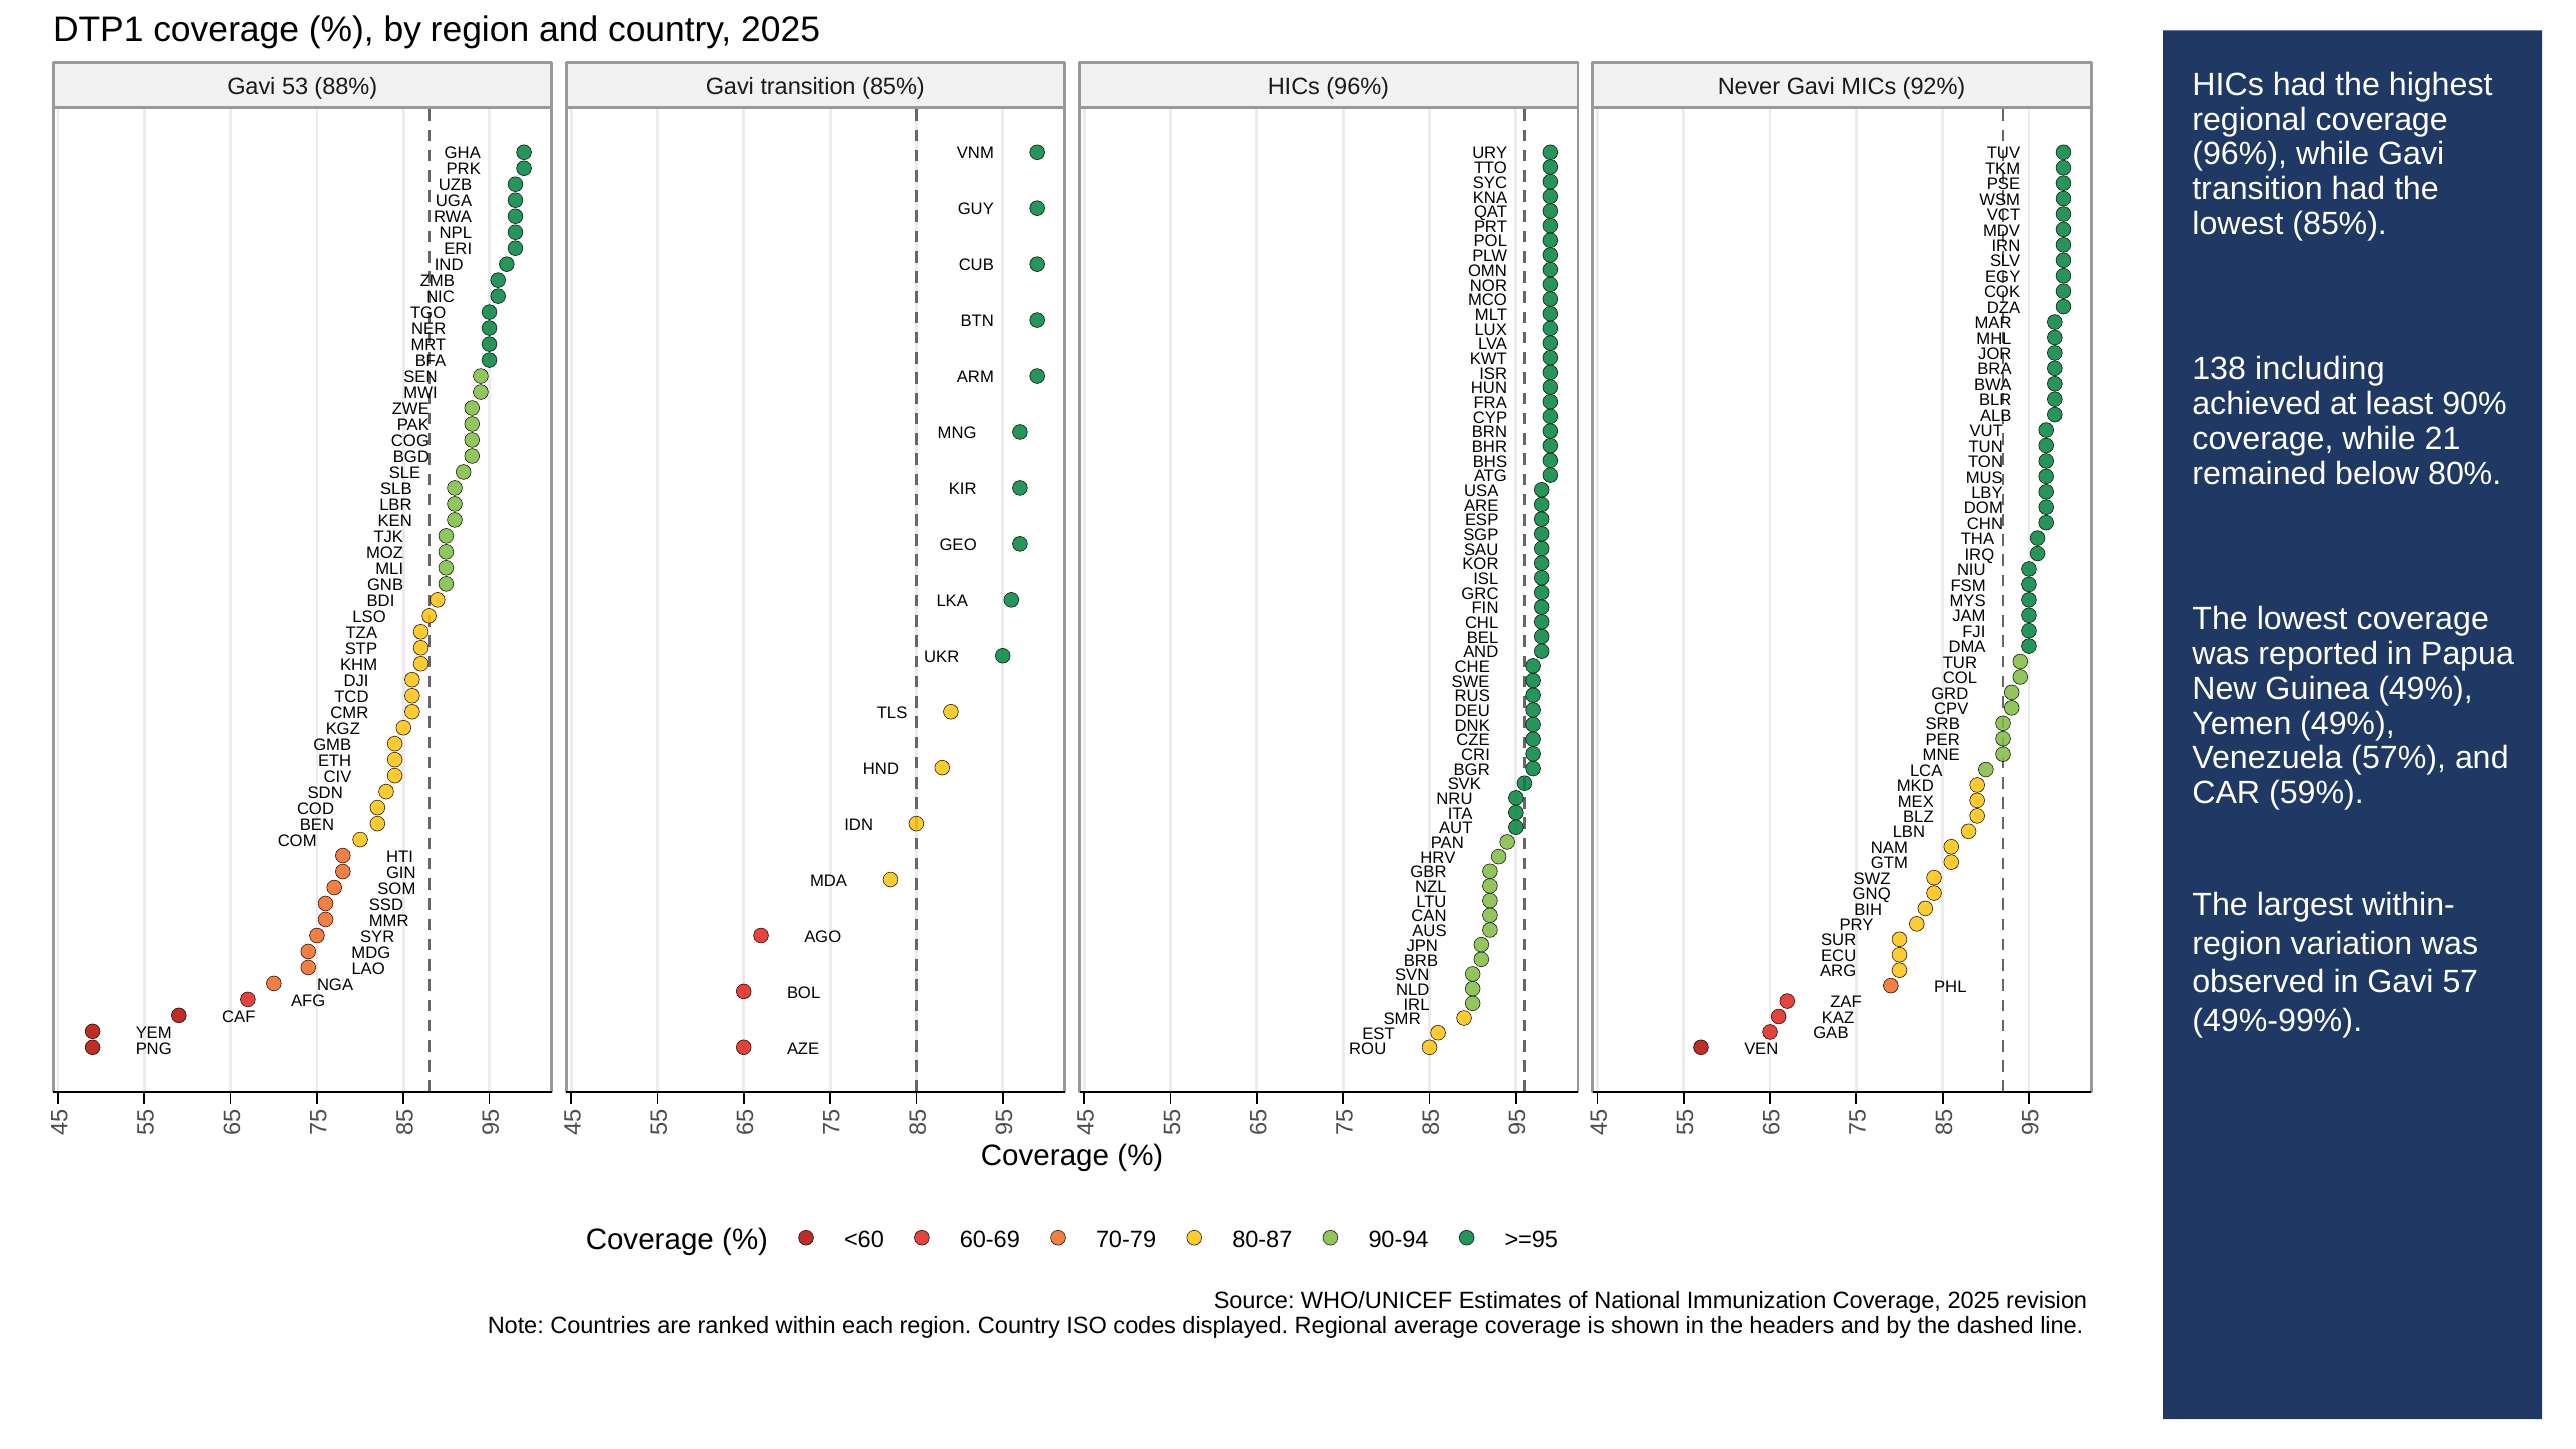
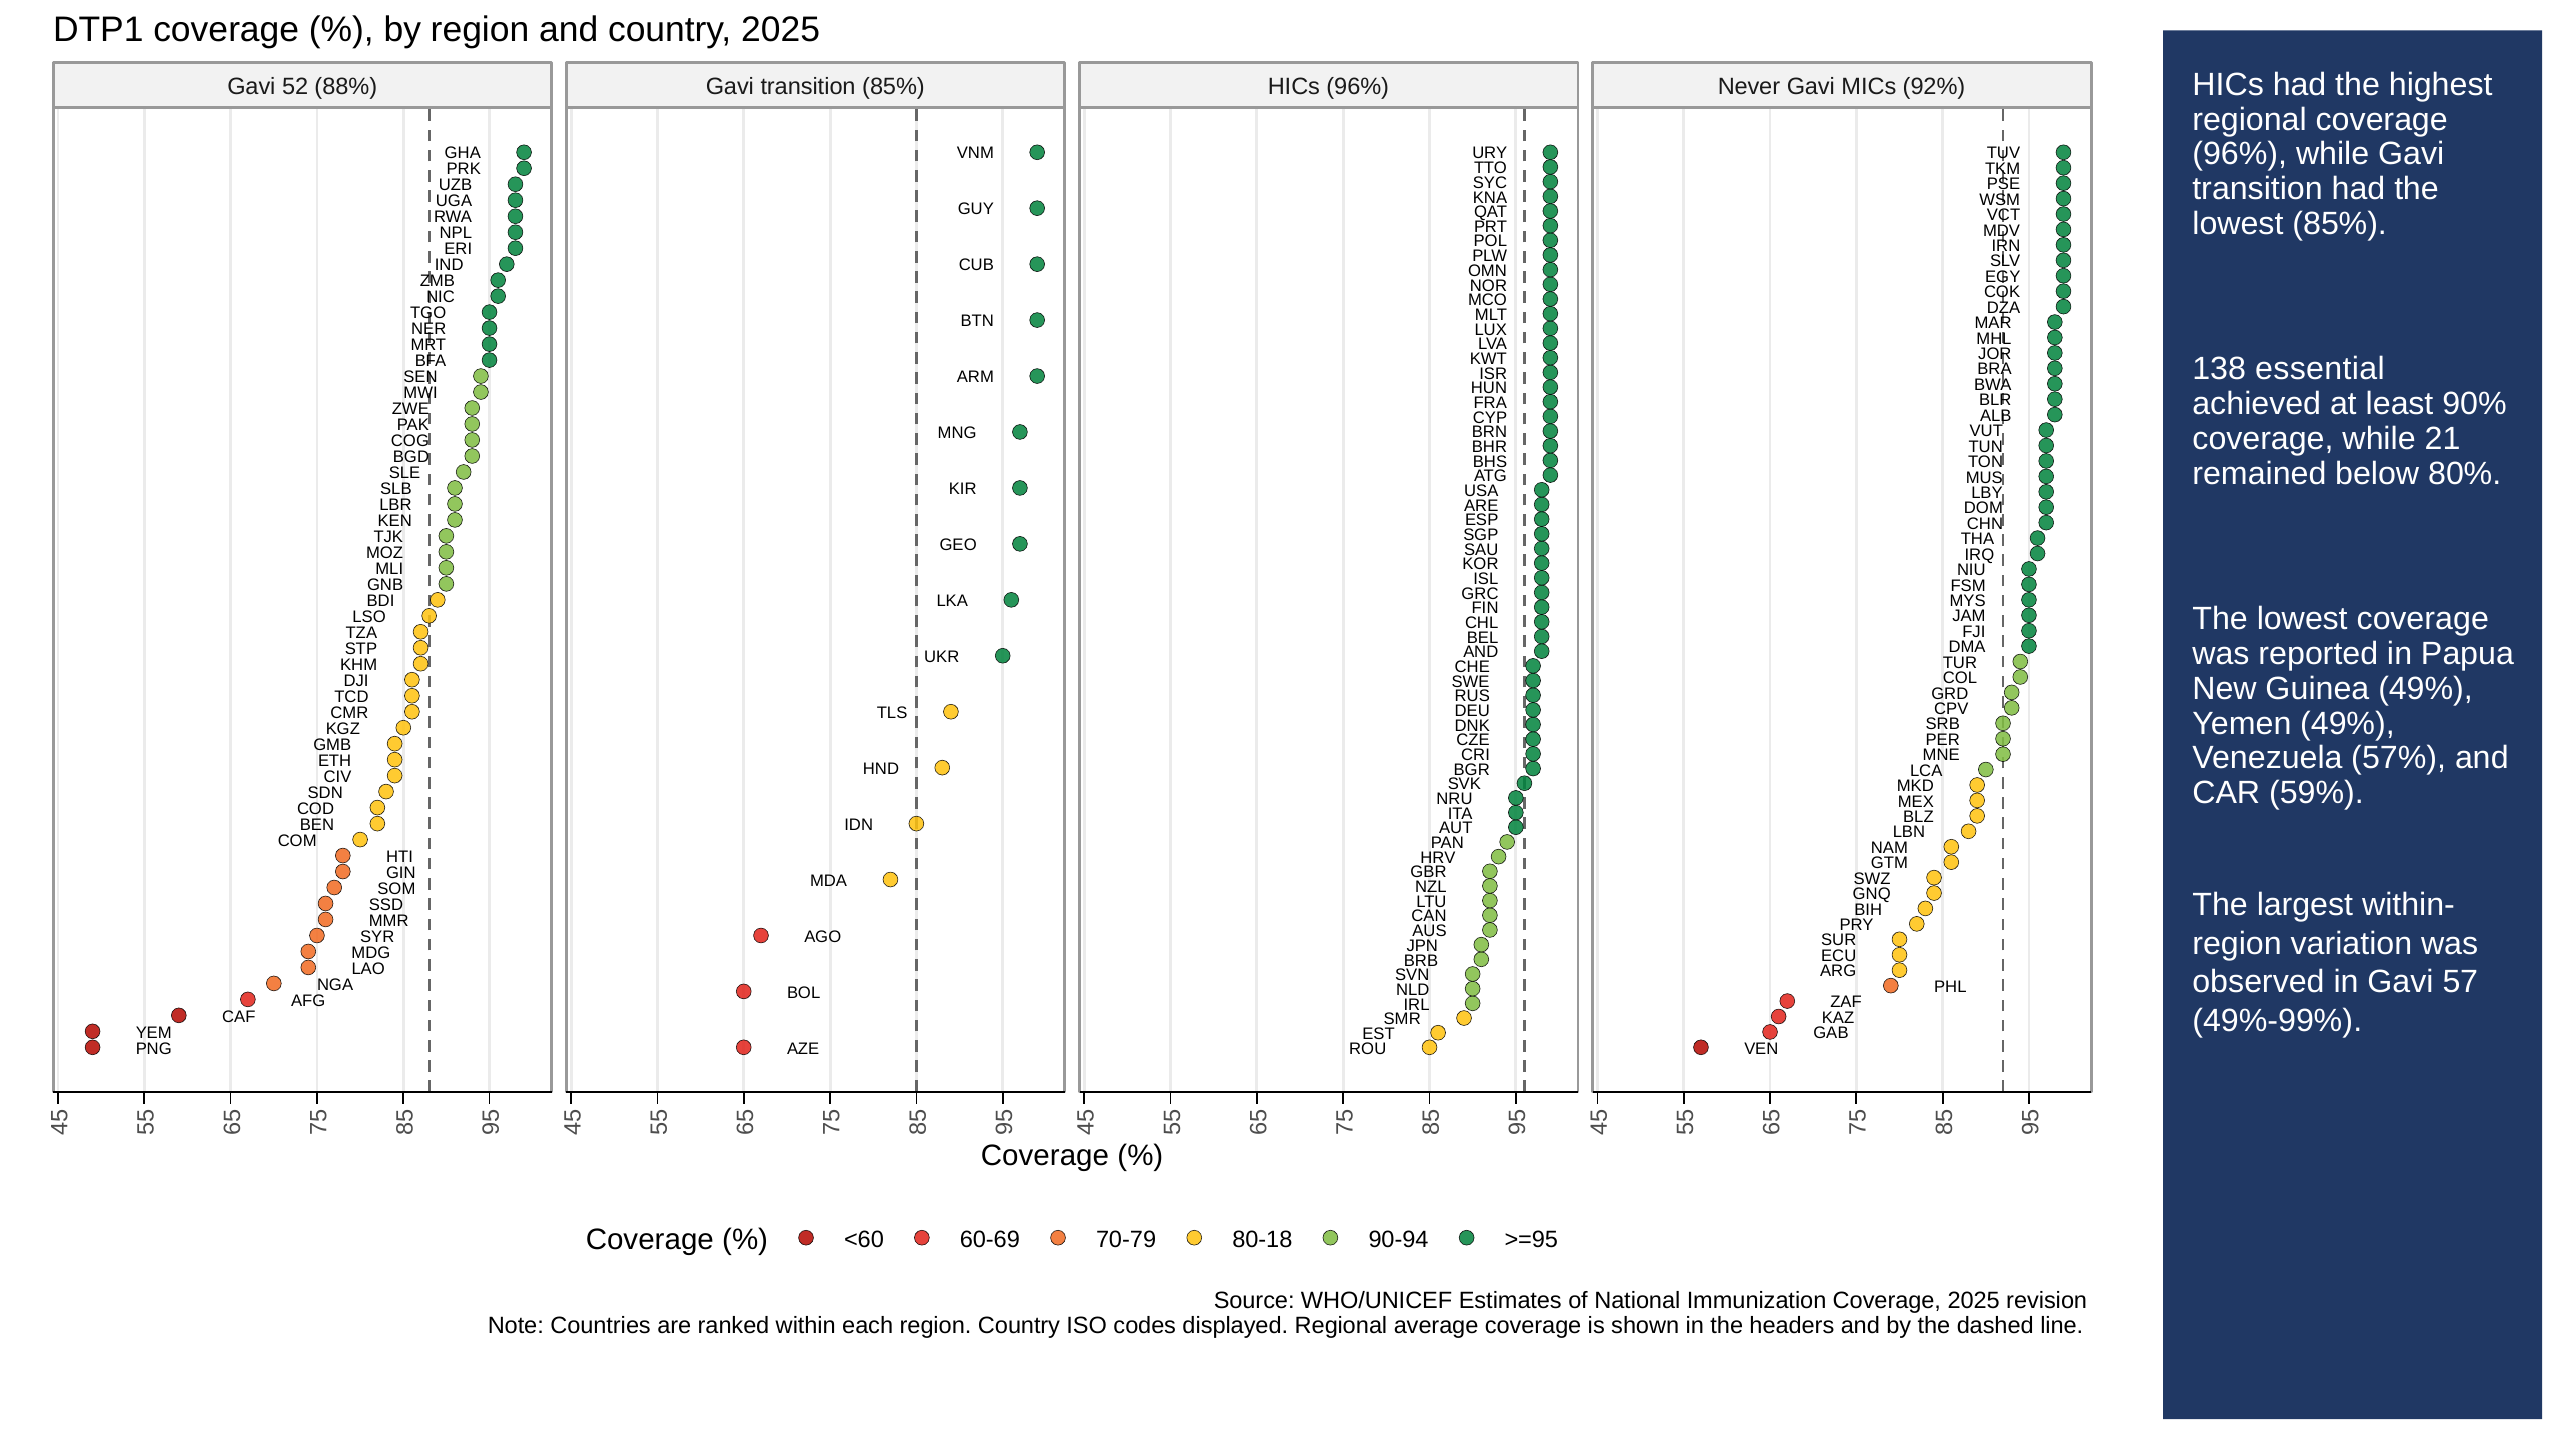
53: 53 -> 52
including: including -> essential
80-87: 80-87 -> 80-18
